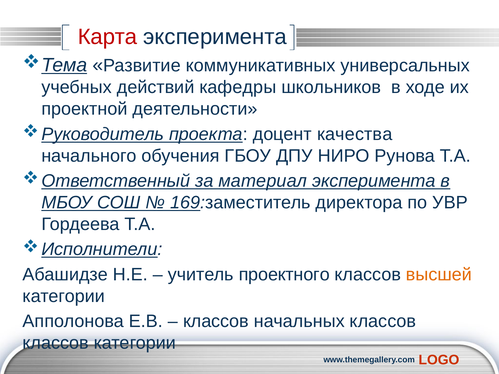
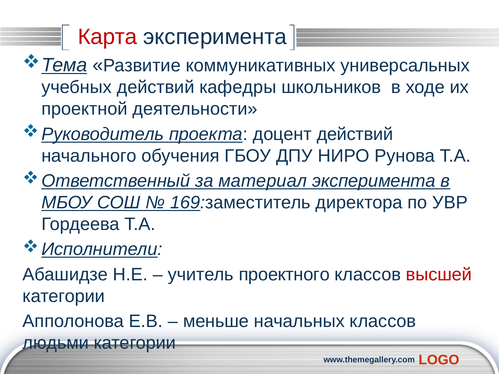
доцент качества: качества -> действий
высшей colour: orange -> red
классов at (216, 322): классов -> меньше
классов at (56, 343): классов -> людьми
